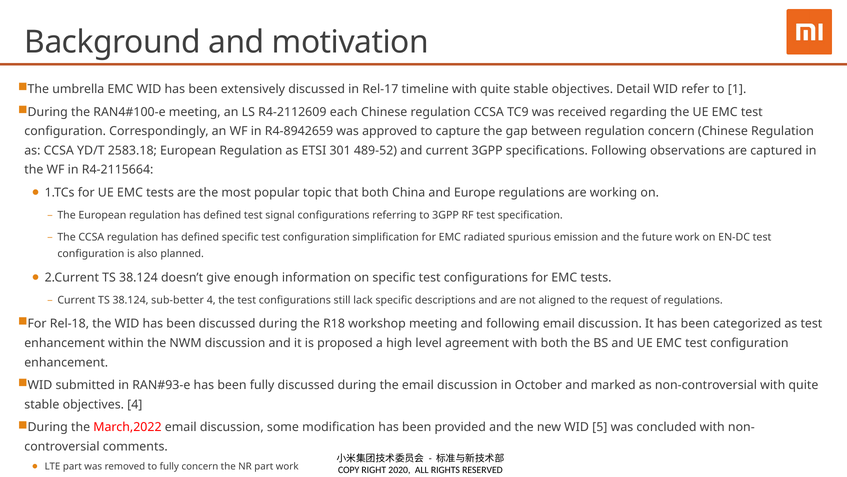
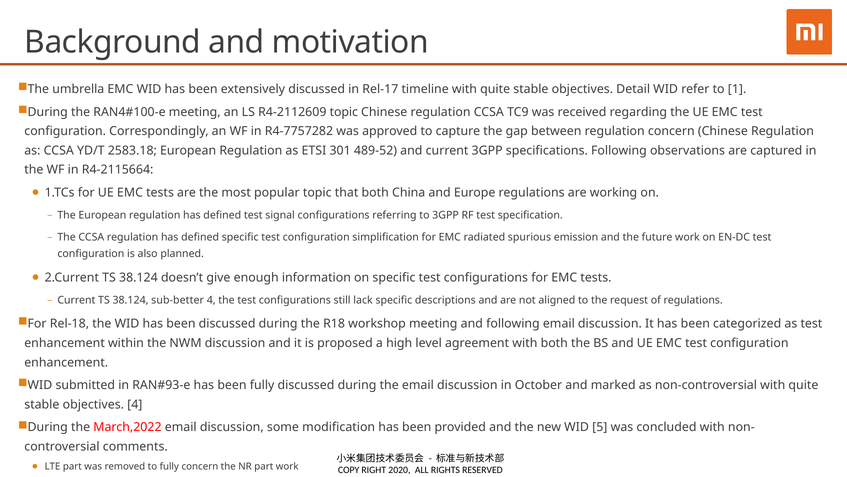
R4-2112609 each: each -> topic
R4-8942659: R4-8942659 -> R4-7757282
